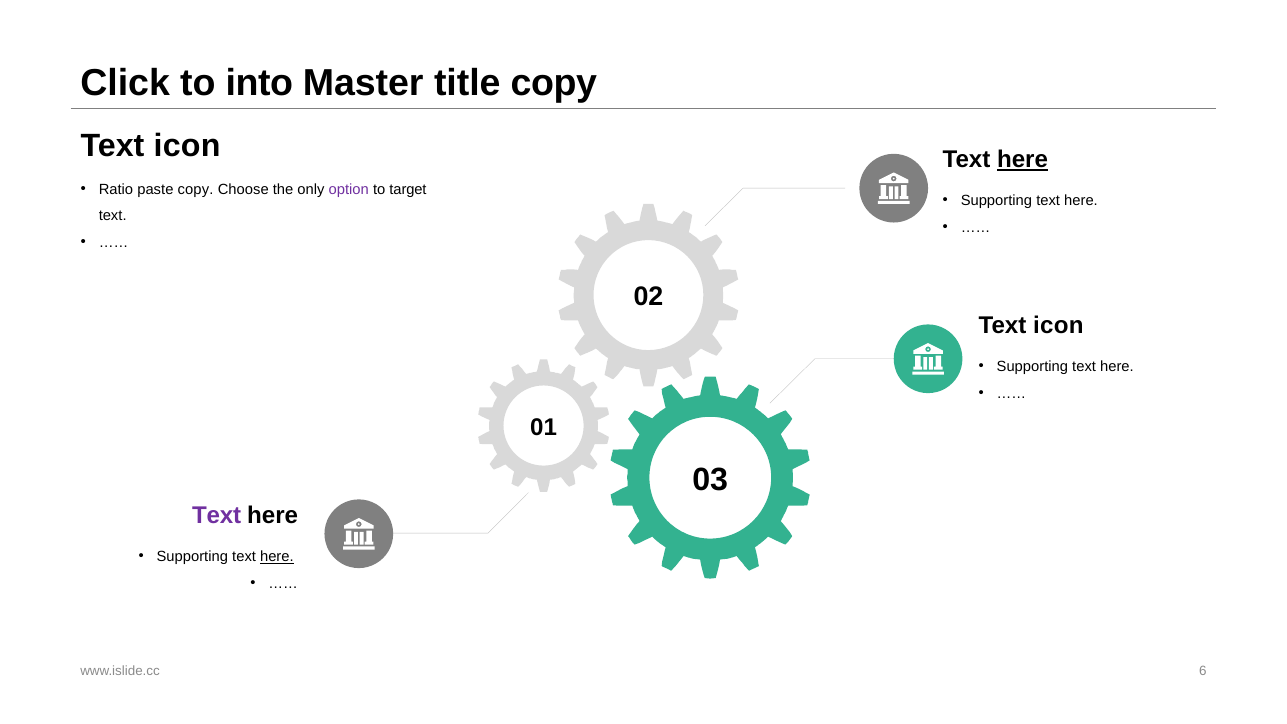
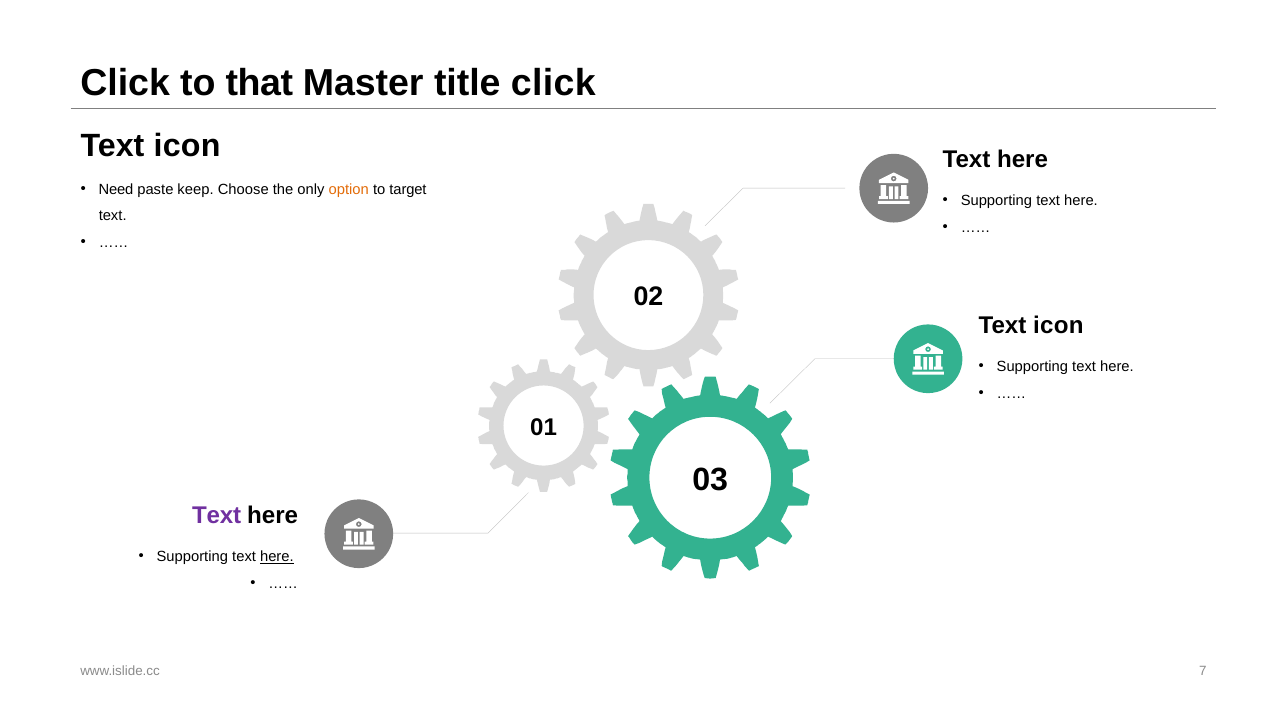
into: into -> that
title copy: copy -> click
here at (1023, 160) underline: present -> none
Ratio: Ratio -> Need
paste copy: copy -> keep
option colour: purple -> orange
6: 6 -> 7
